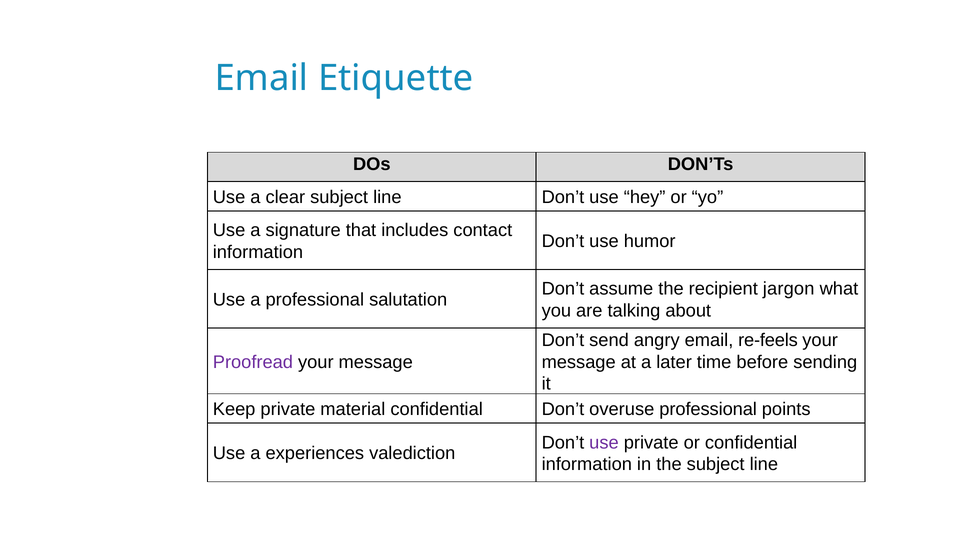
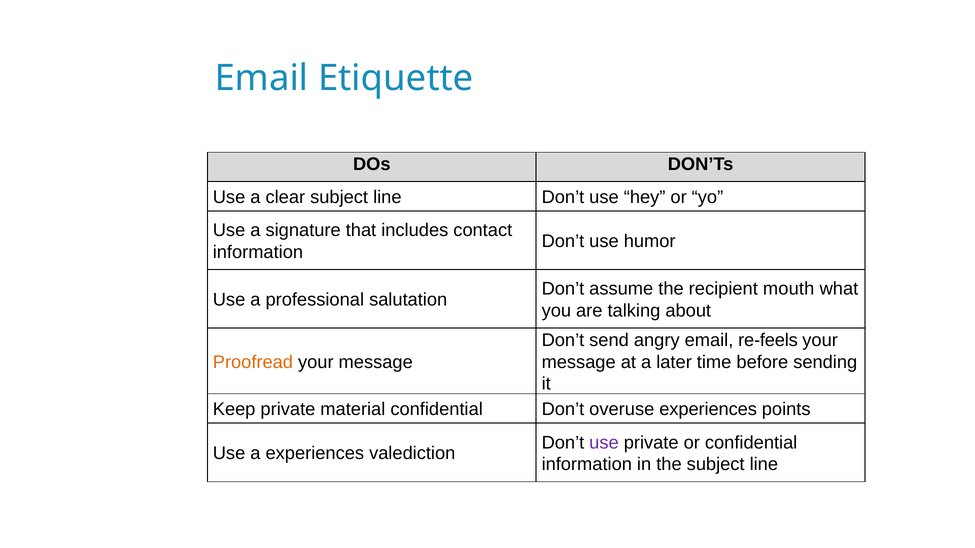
jargon: jargon -> mouth
Proofread colour: purple -> orange
overuse professional: professional -> experiences
